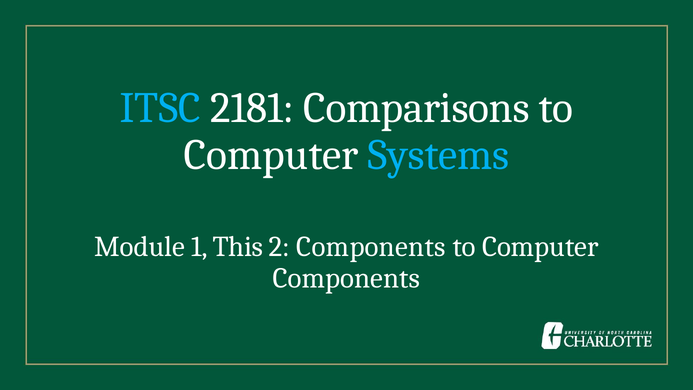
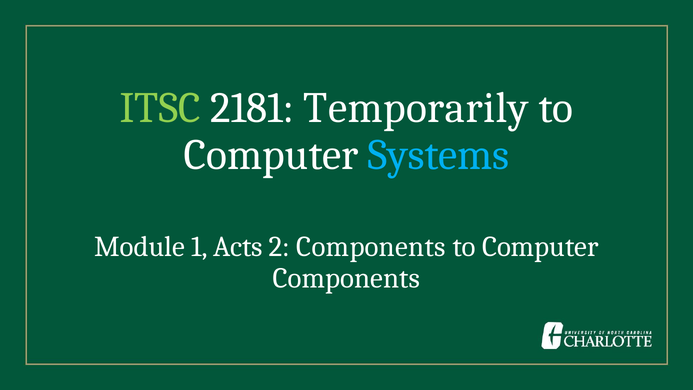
ITSC colour: light blue -> light green
Comparisons: Comparisons -> Temporarily
This: This -> Acts
